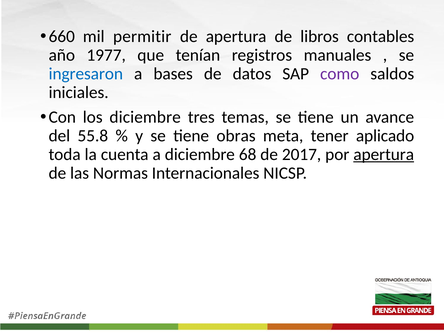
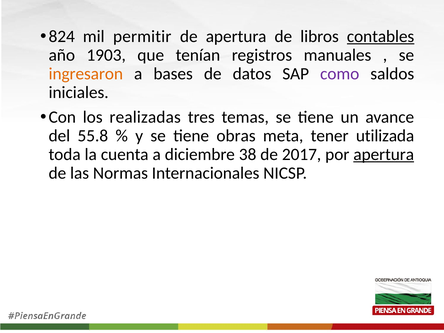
660: 660 -> 824
contables underline: none -> present
1977: 1977 -> 1903
ingresaron colour: blue -> orange
los diciembre: diciembre -> realizadas
aplicado: aplicado -> utilizada
68: 68 -> 38
